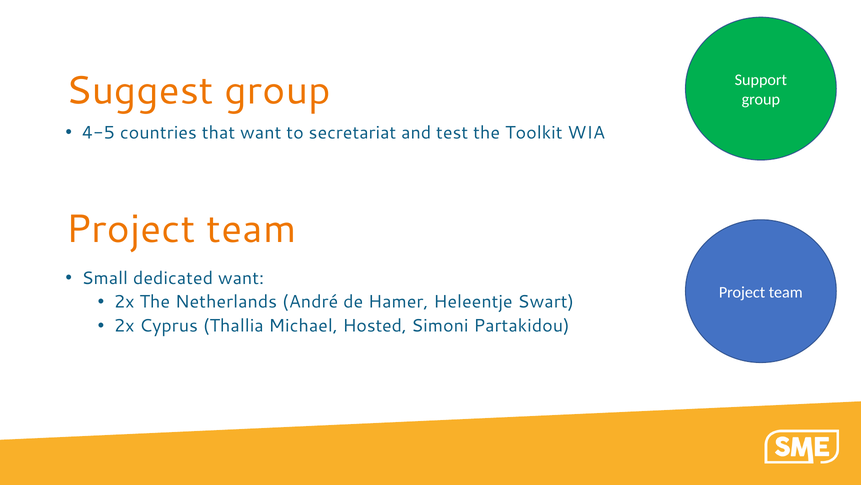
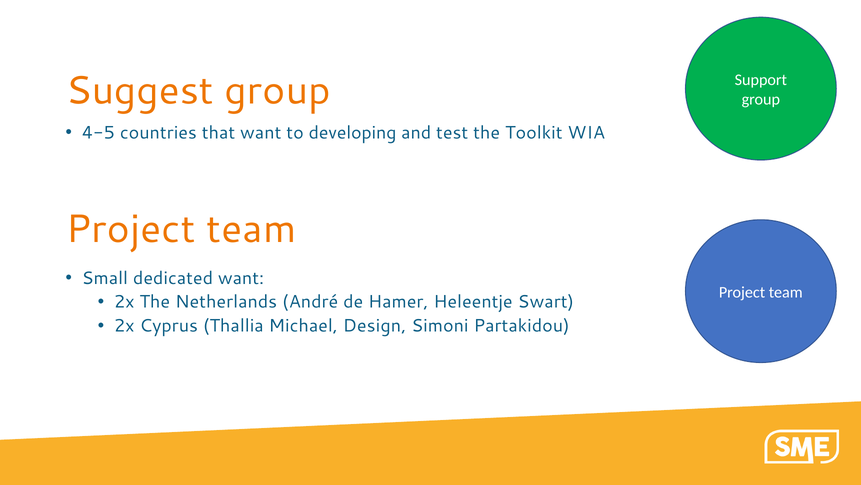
secretariat: secretariat -> developing
Hosted: Hosted -> Design
